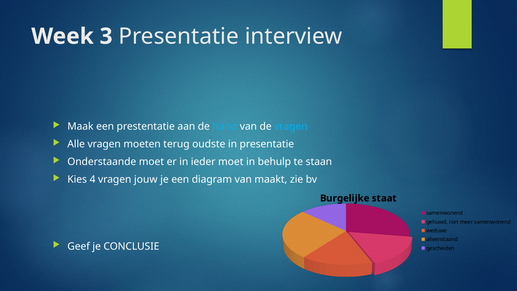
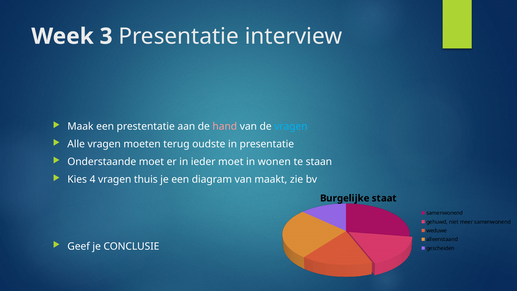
hand colour: light blue -> pink
behulp: behulp -> wonen
jouw: jouw -> thuis
